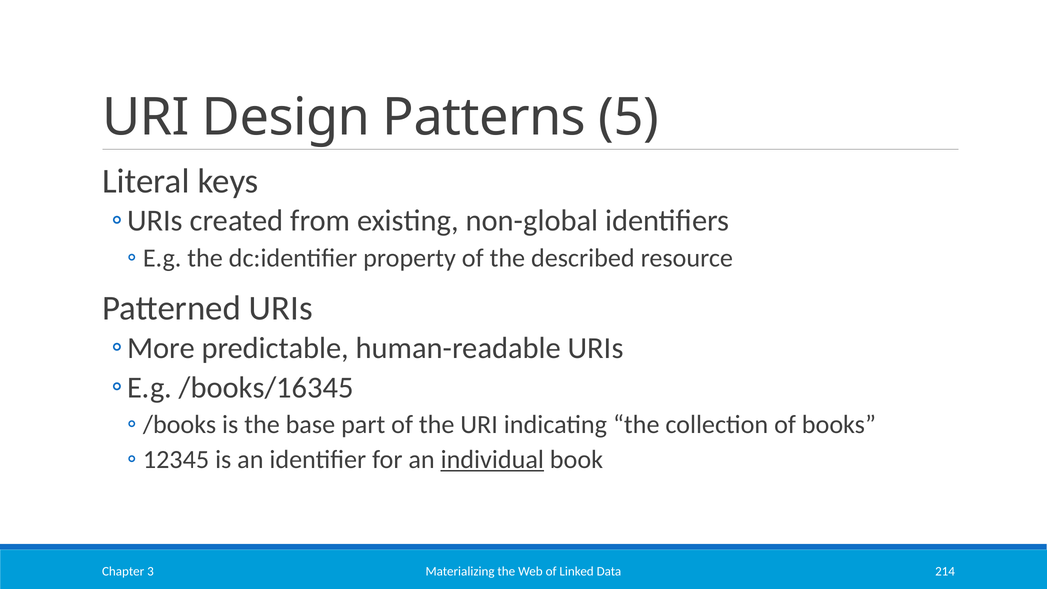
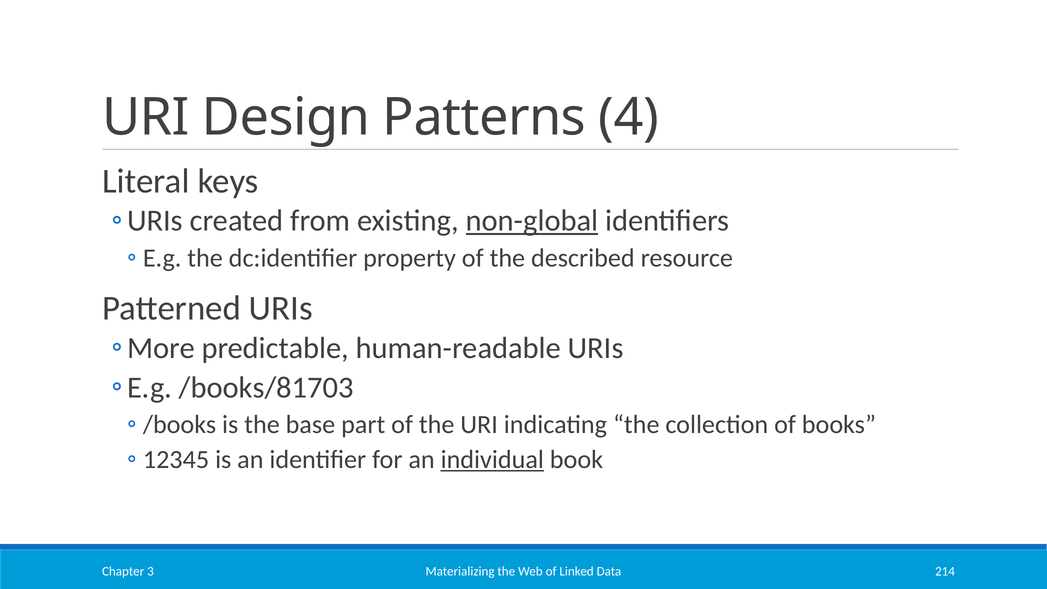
5: 5 -> 4
non-global underline: none -> present
/books/16345: /books/16345 -> /books/81703
